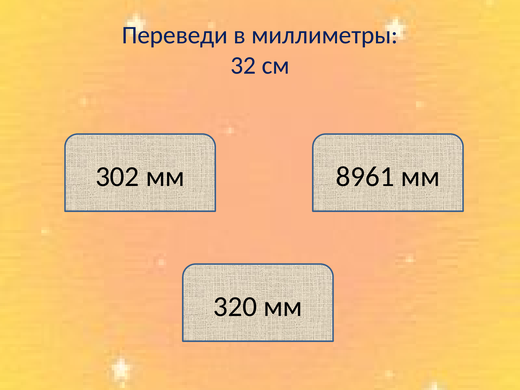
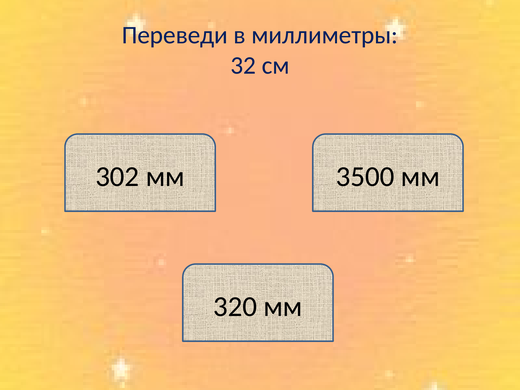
8961: 8961 -> 3500
